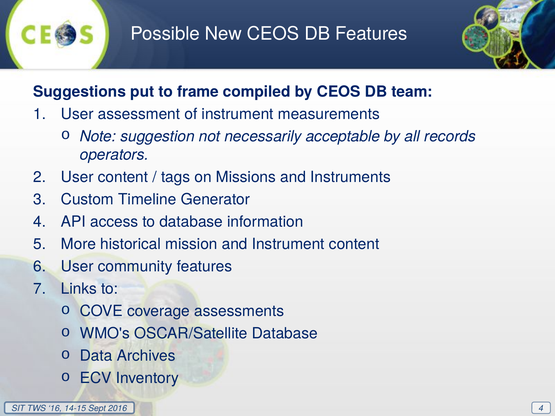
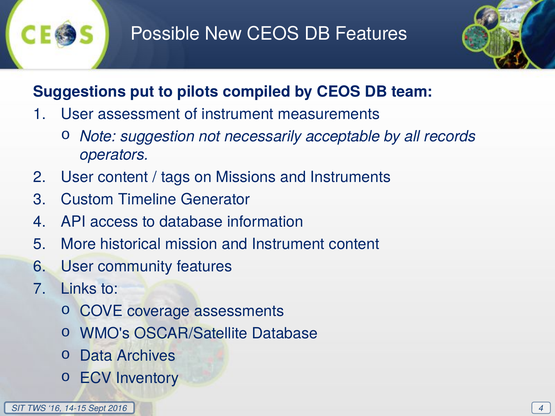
frame: frame -> pilots
